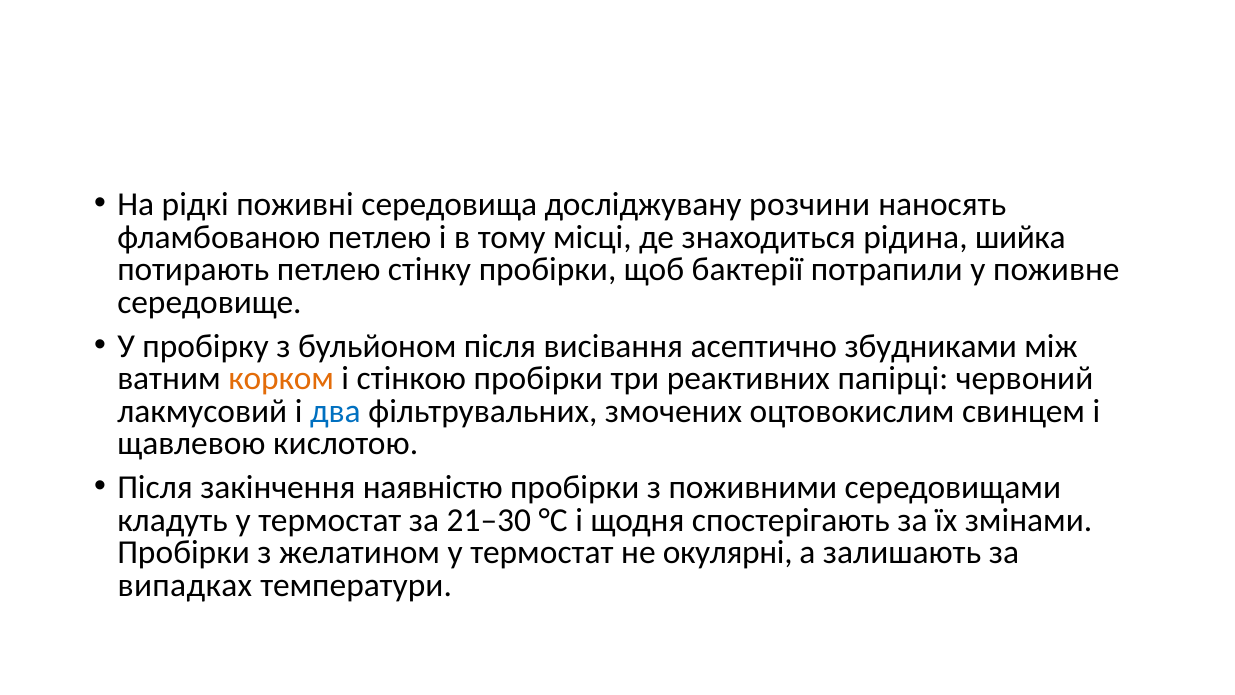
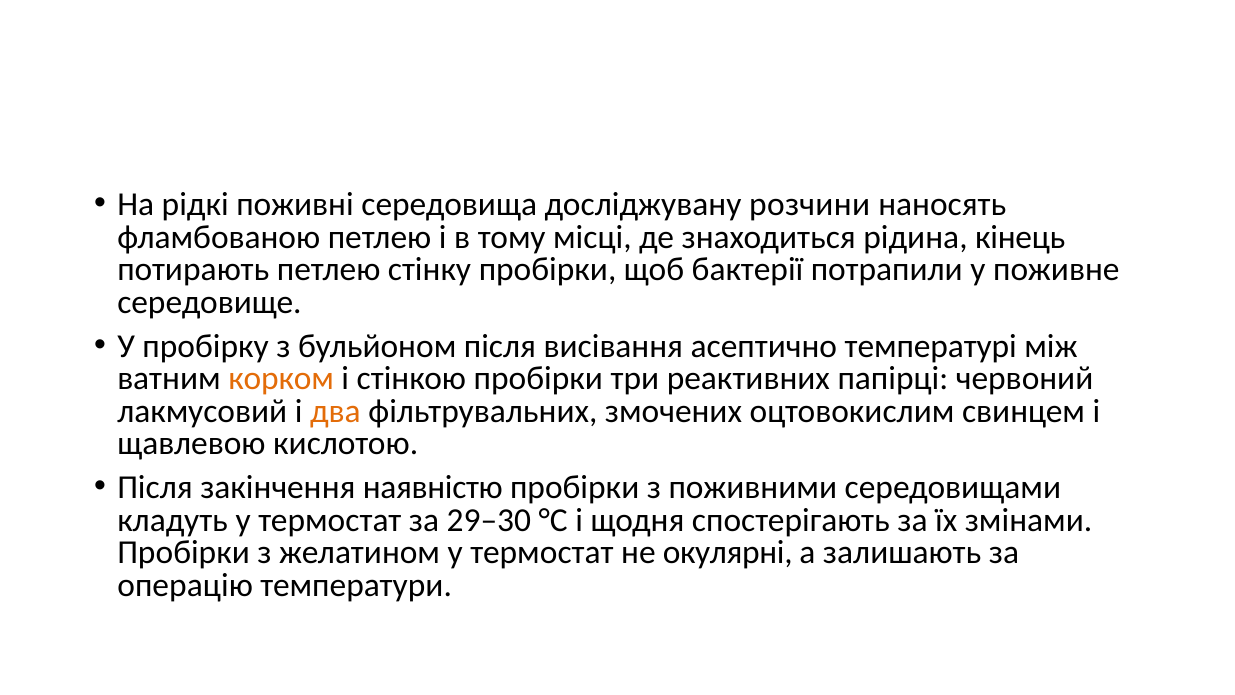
шийка: шийка -> кінець
збудниками: збудниками -> температурі
два colour: blue -> orange
21–30: 21–30 -> 29–30
випадках: випадках -> операцію
